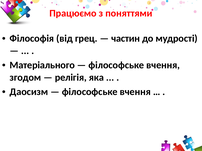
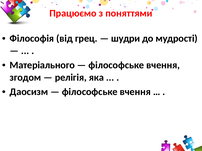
частин: частин -> шудри
